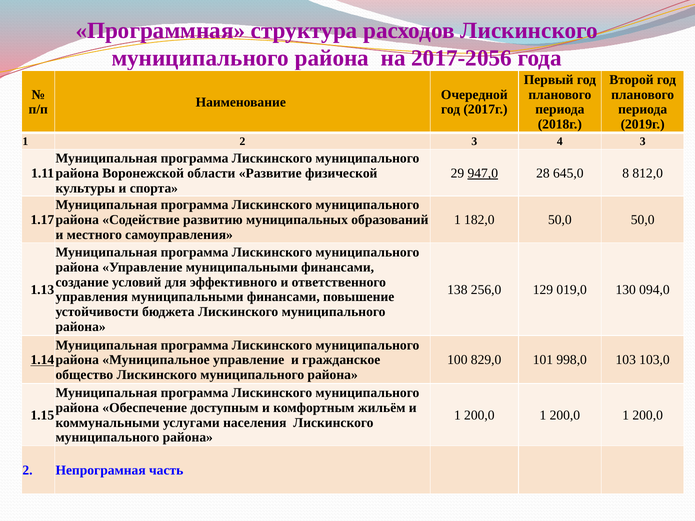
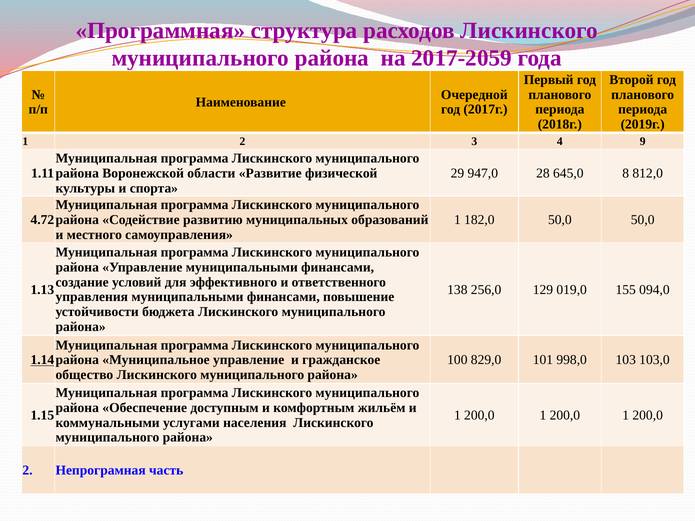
2017-2056: 2017-2056 -> 2017-2059
4 3: 3 -> 9
947,0 underline: present -> none
1.17: 1.17 -> 4.72
130: 130 -> 155
